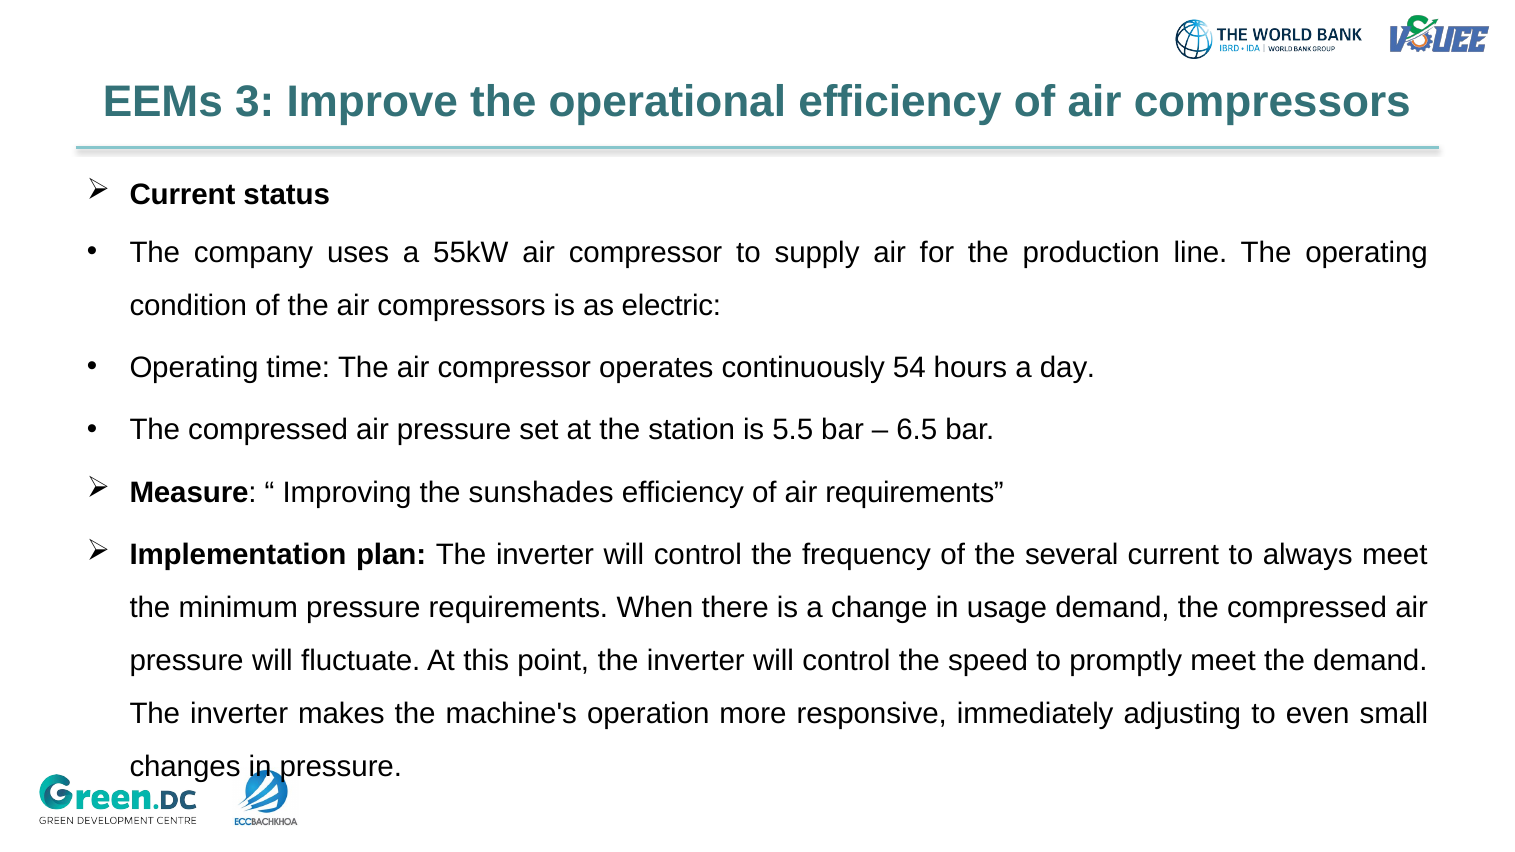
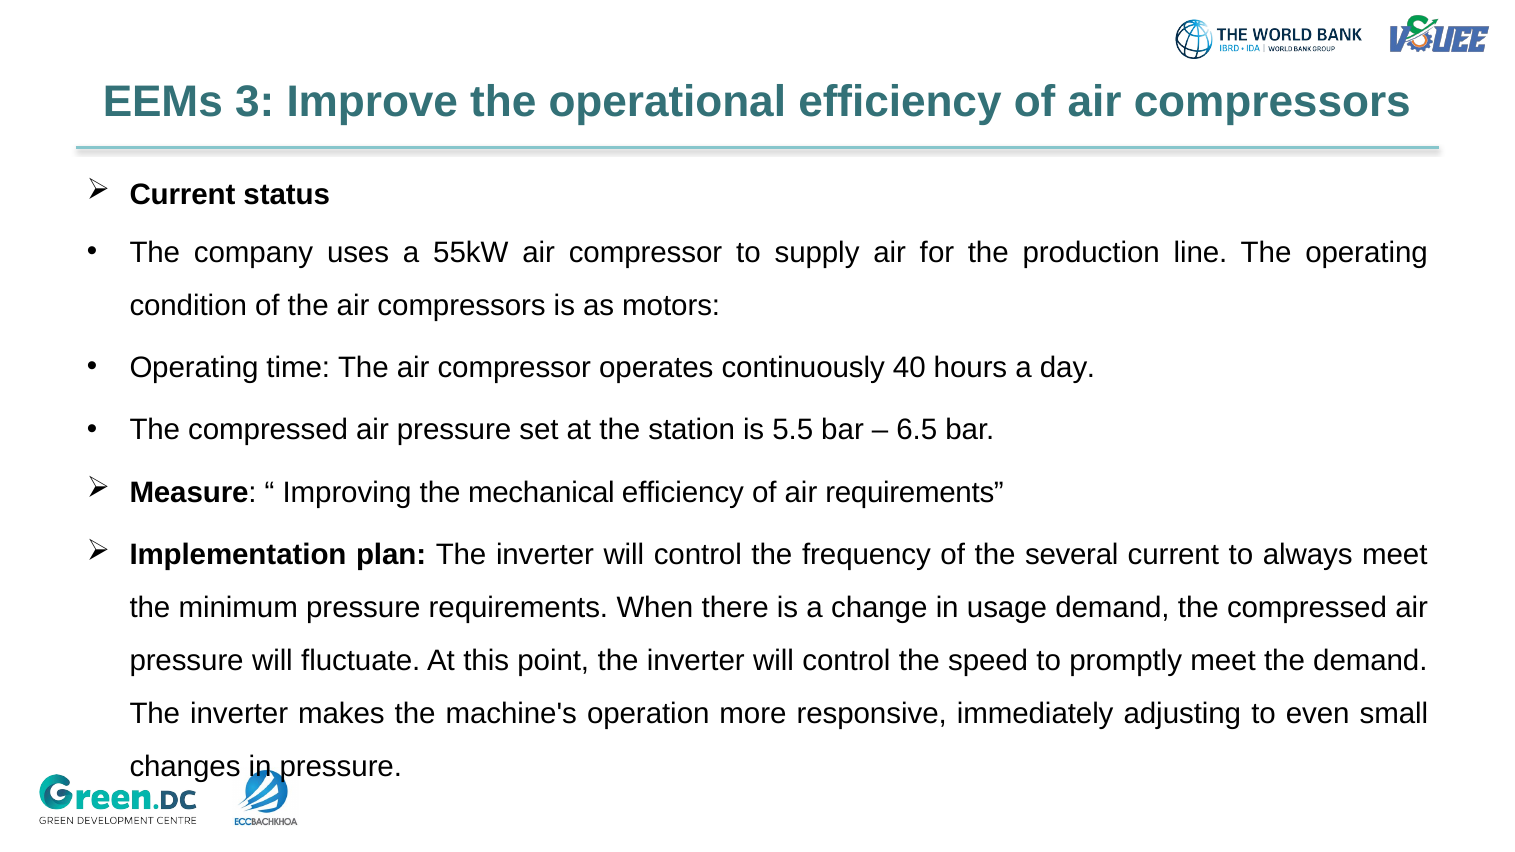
electric: electric -> motors
54: 54 -> 40
sunshades: sunshades -> mechanical
